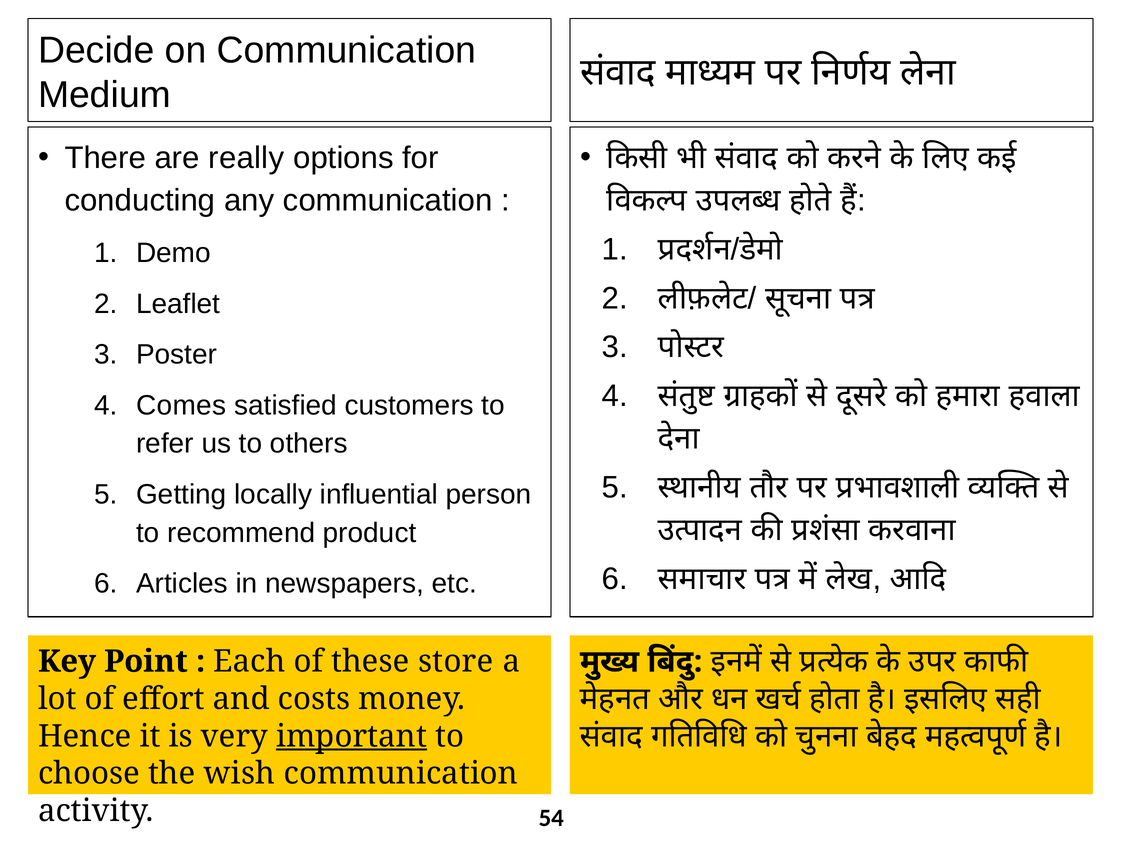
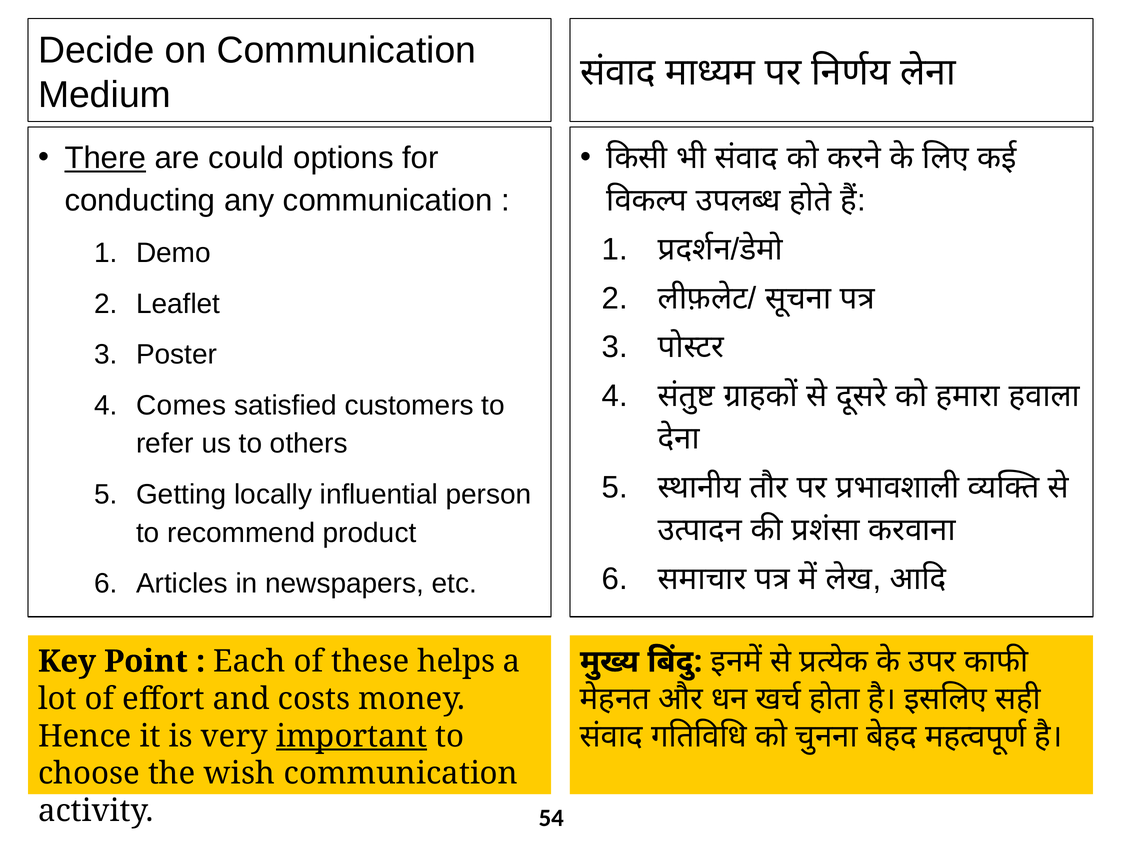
There underline: none -> present
really: really -> could
store: store -> helps
